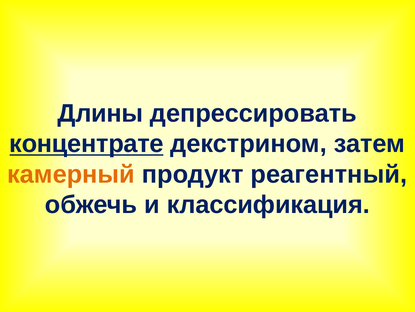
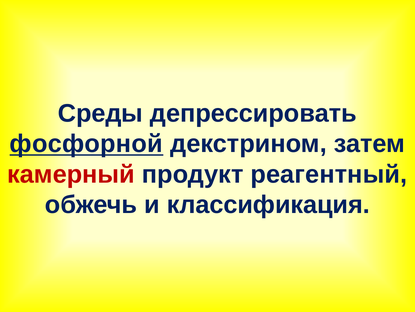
Длины: Длины -> Среды
концентрате: концентрате -> фосфорной
камерный colour: orange -> red
